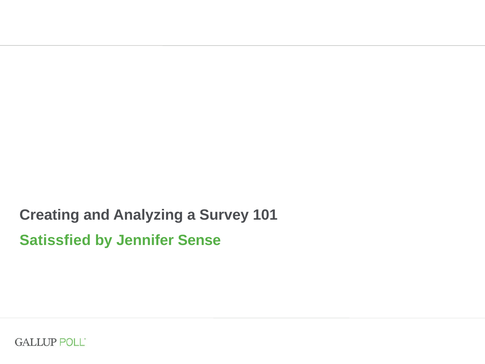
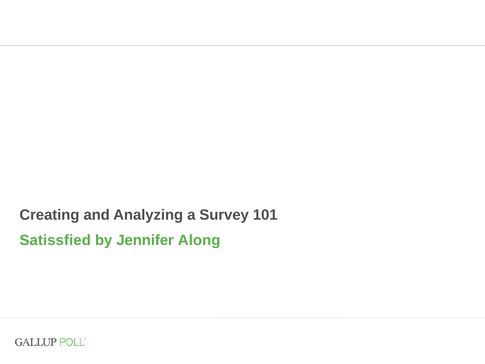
Sense: Sense -> Along
